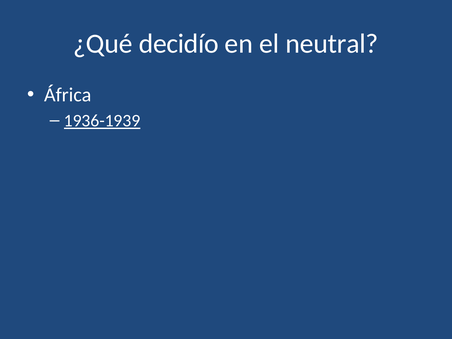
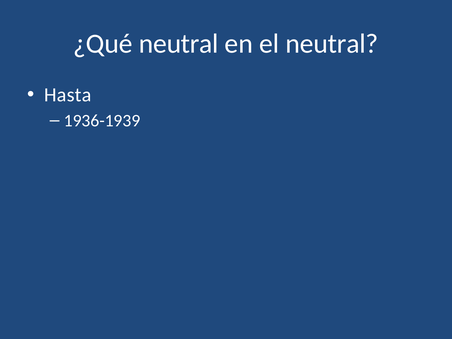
¿Qué decidío: decidío -> neutral
África: África -> Hasta
1936-1939 underline: present -> none
